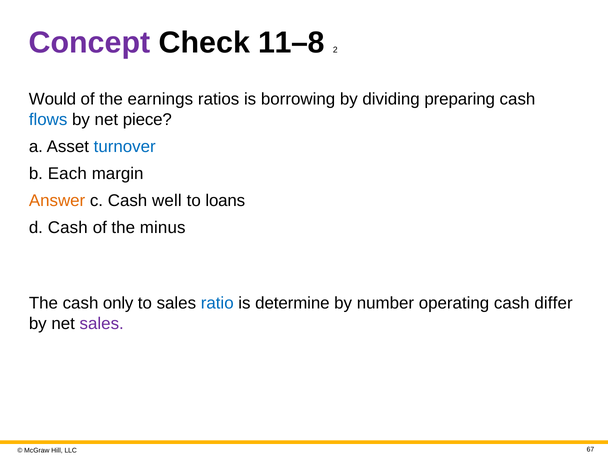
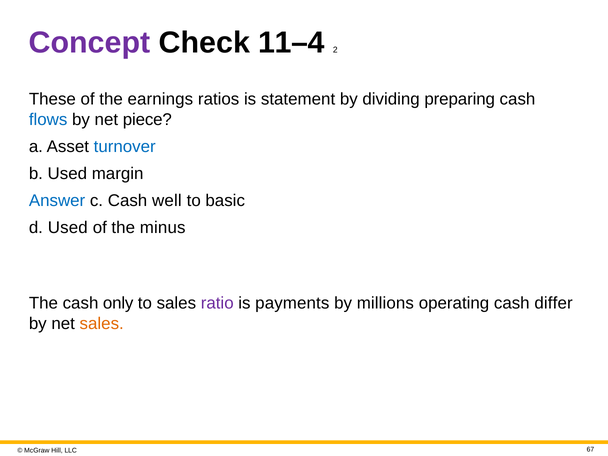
11–8: 11–8 -> 11–4
Would: Would -> These
borrowing: borrowing -> statement
b Each: Each -> Used
Answer colour: orange -> blue
loans: loans -> basic
d Cash: Cash -> Used
ratio colour: blue -> purple
determine: determine -> payments
number: number -> millions
sales at (102, 323) colour: purple -> orange
